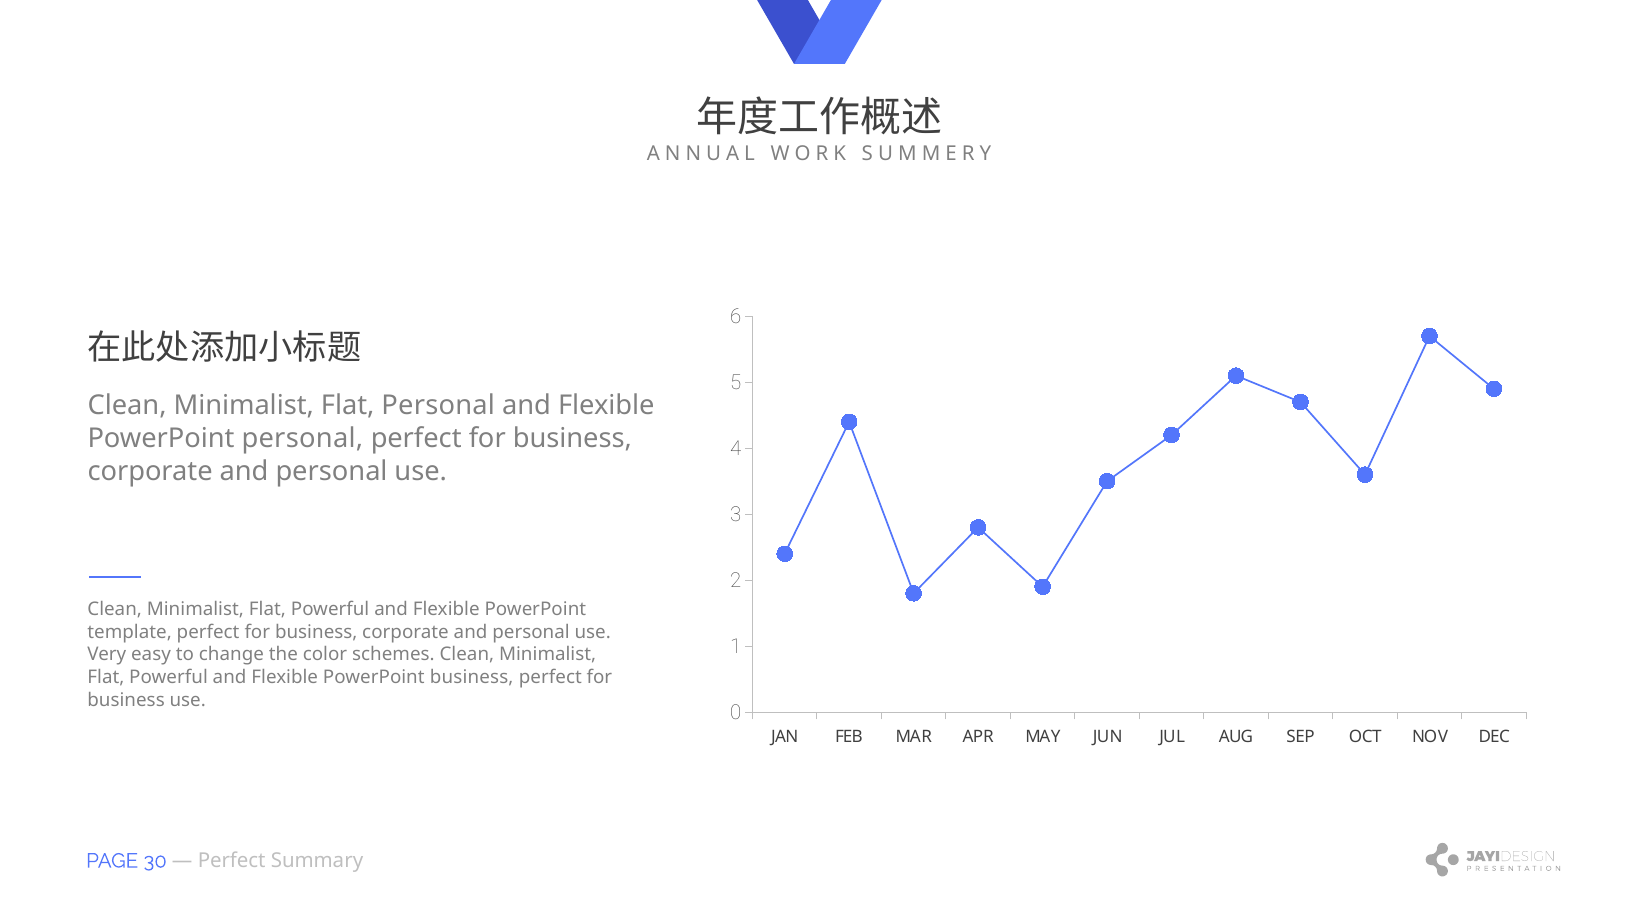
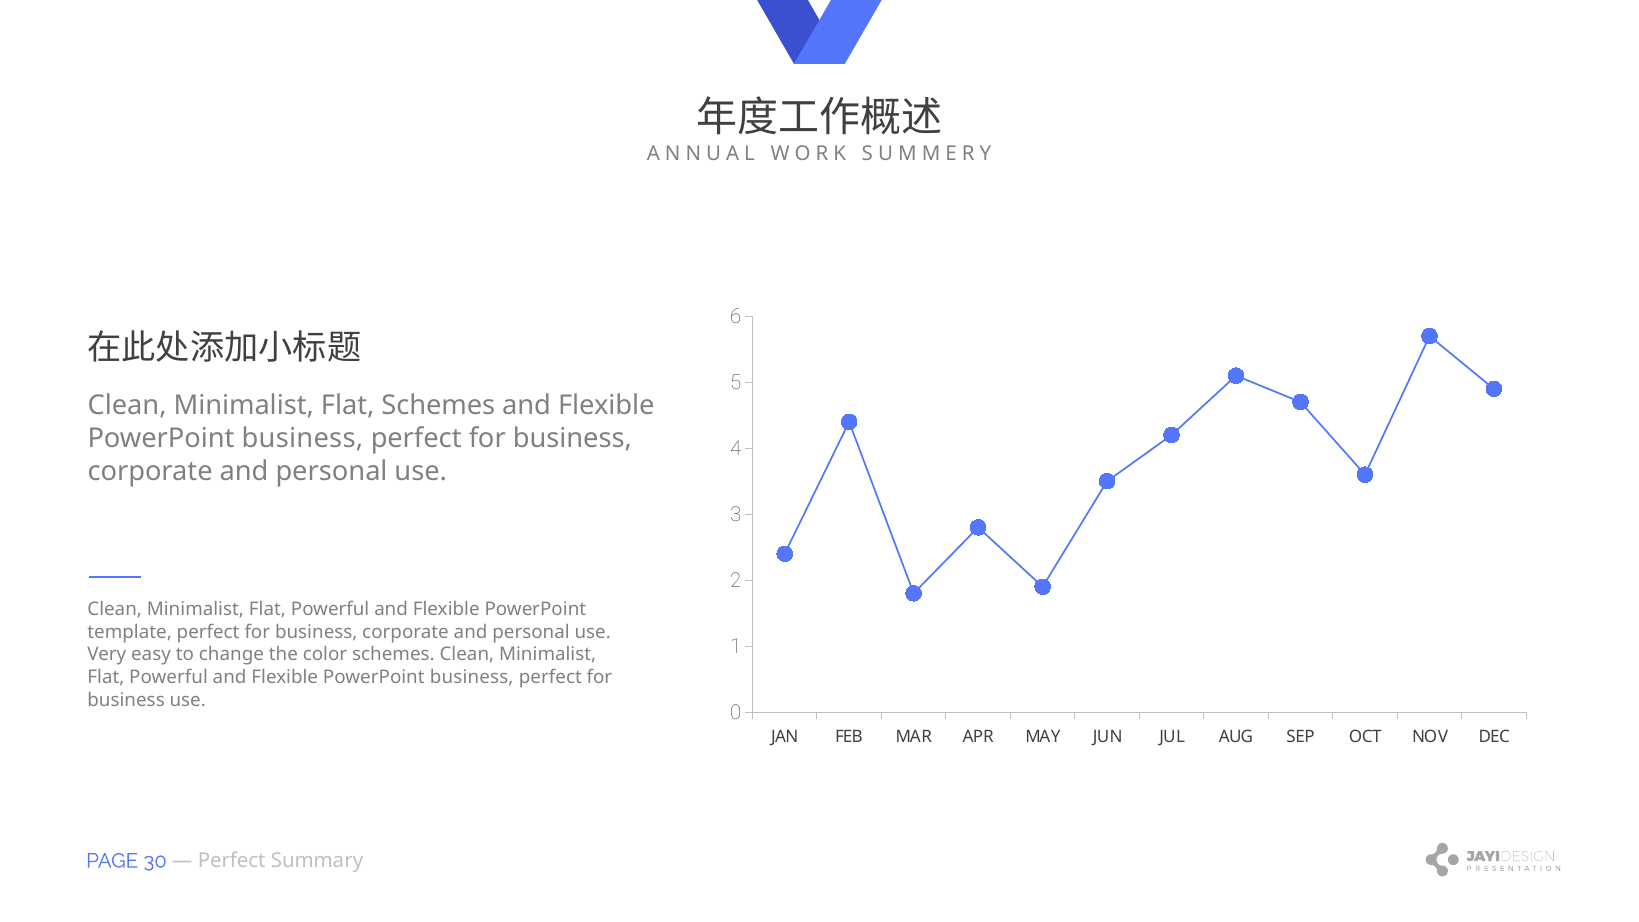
Flat Personal: Personal -> Schemes
personal at (302, 438): personal -> business
